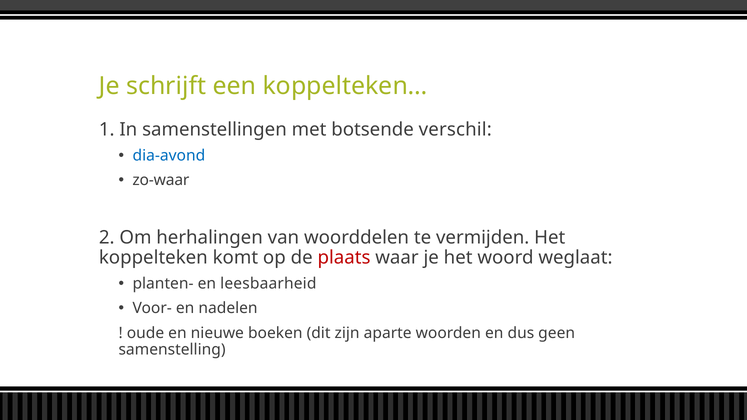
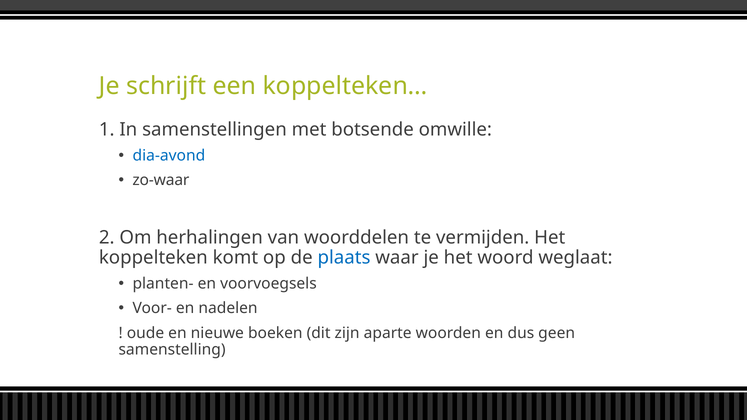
verschil: verschil -> omwille
plaats colour: red -> blue
leesbaarheid: leesbaarheid -> voorvoegsels
